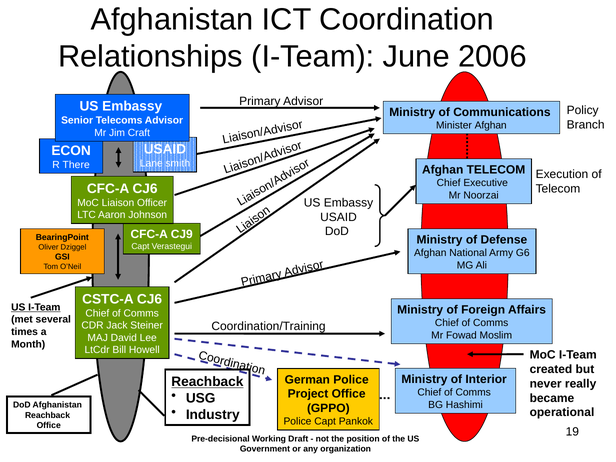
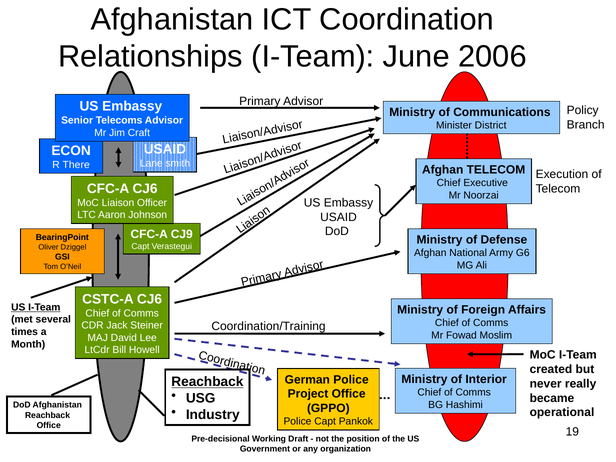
Minister Afghan: Afghan -> District
